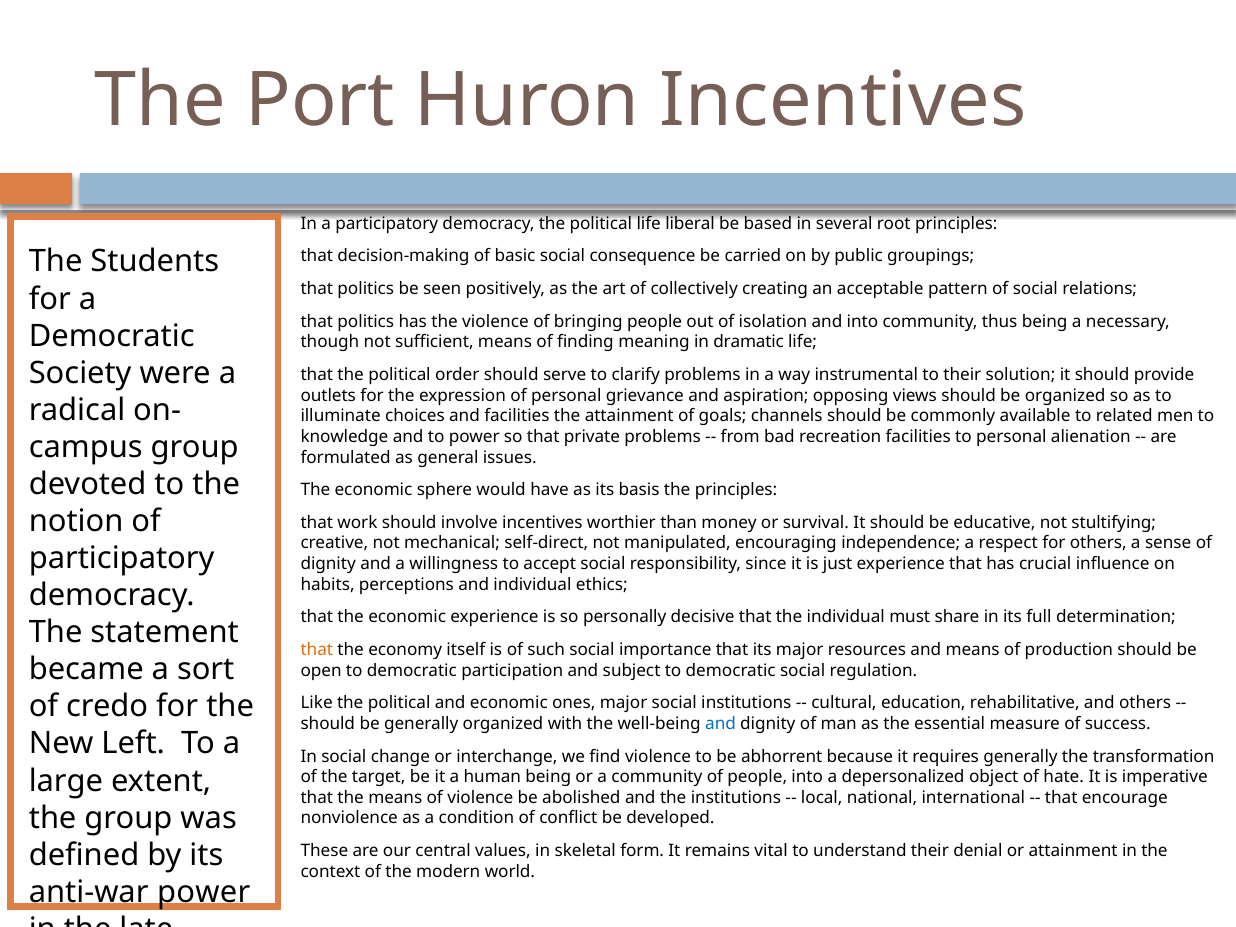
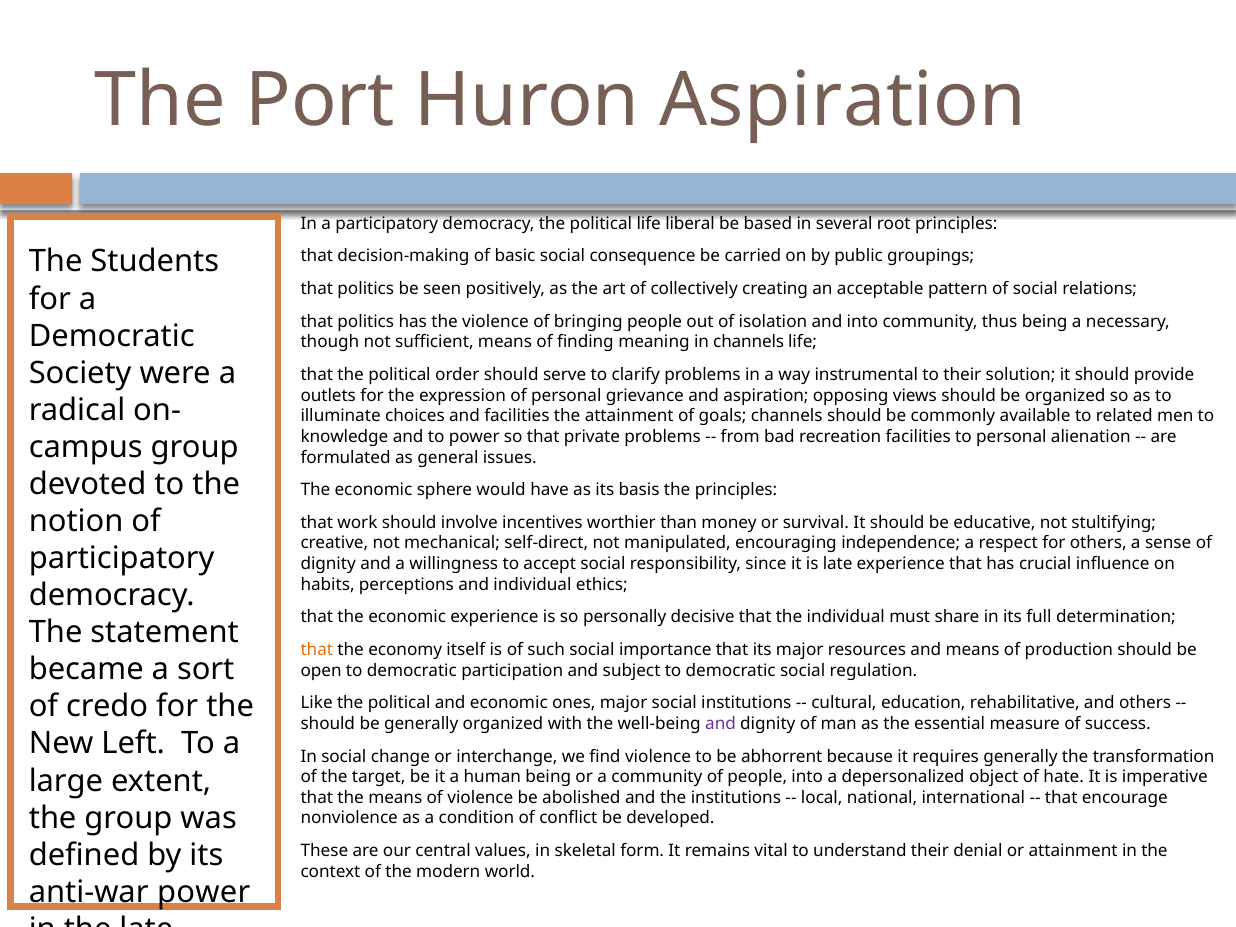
Huron Incentives: Incentives -> Aspiration
in dramatic: dramatic -> channels
is just: just -> late
and at (721, 724) colour: blue -> purple
